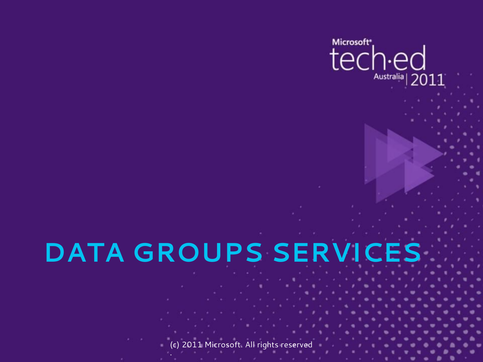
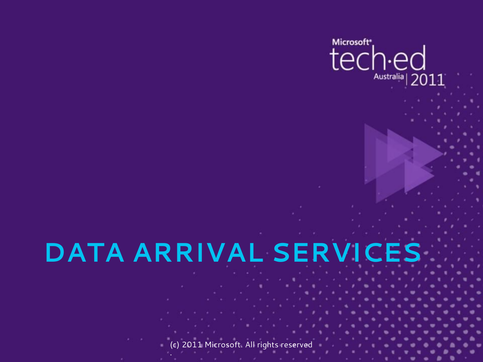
GROUPS: GROUPS -> ARRIVAL
